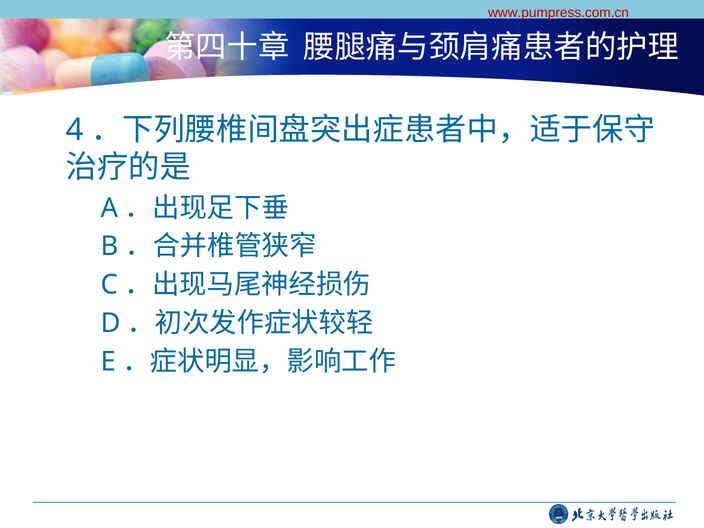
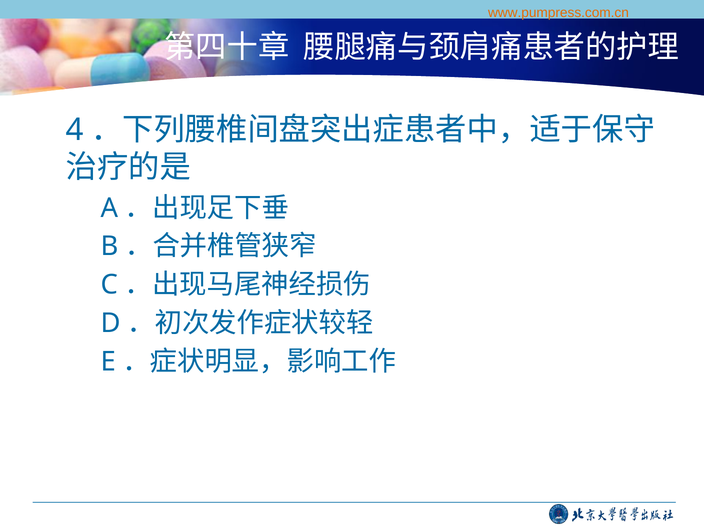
www.pumpress.com.cn colour: red -> orange
